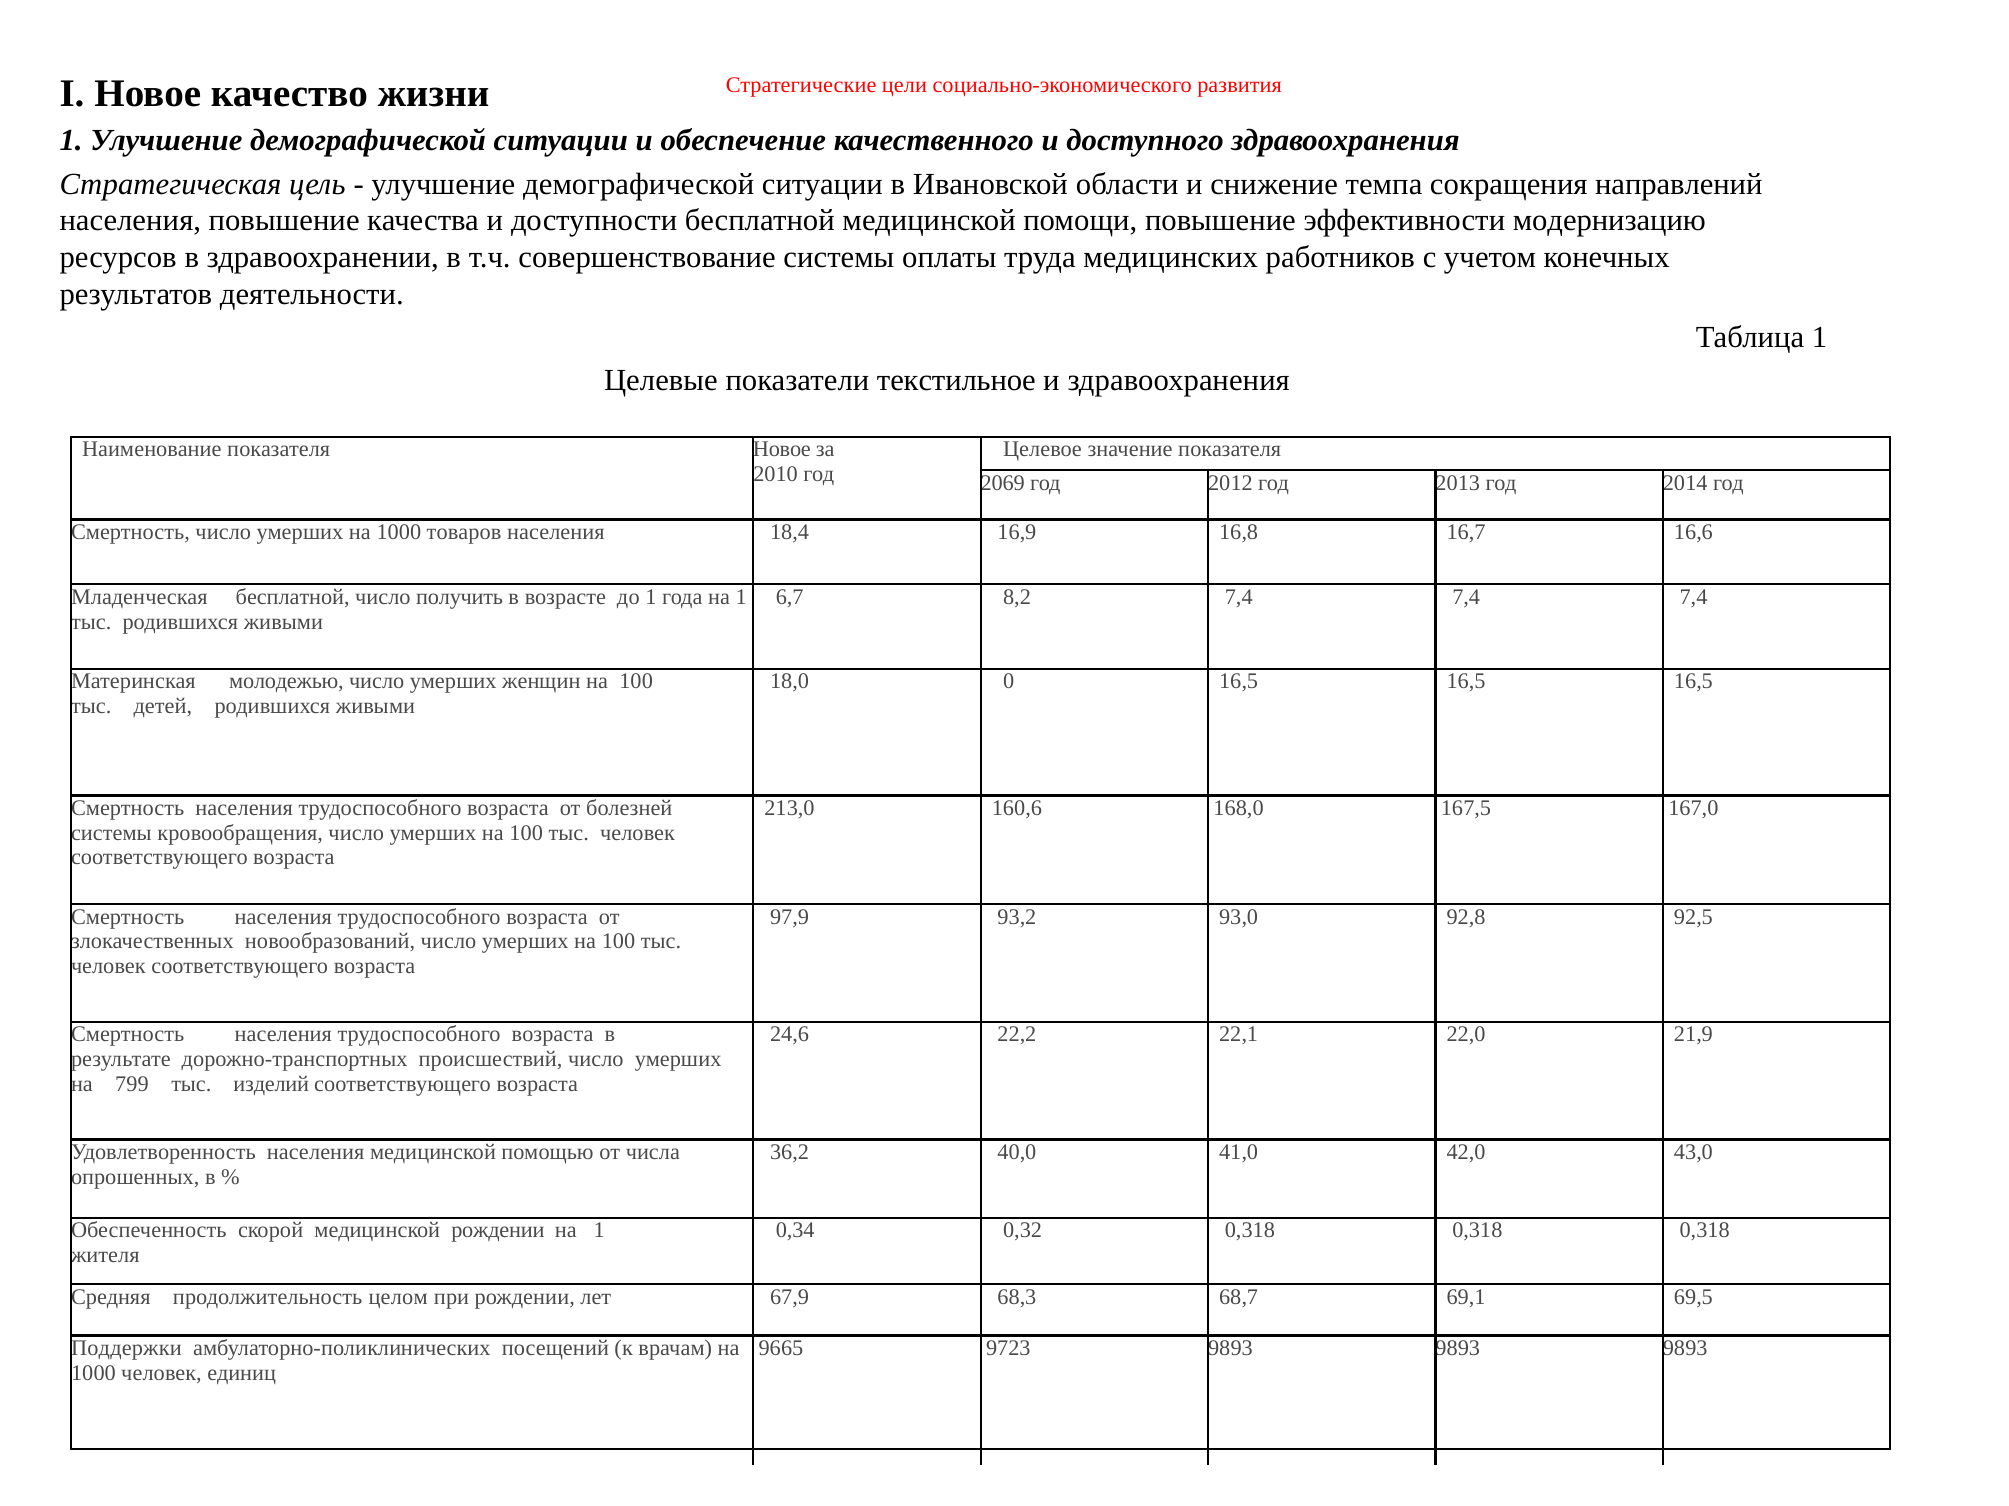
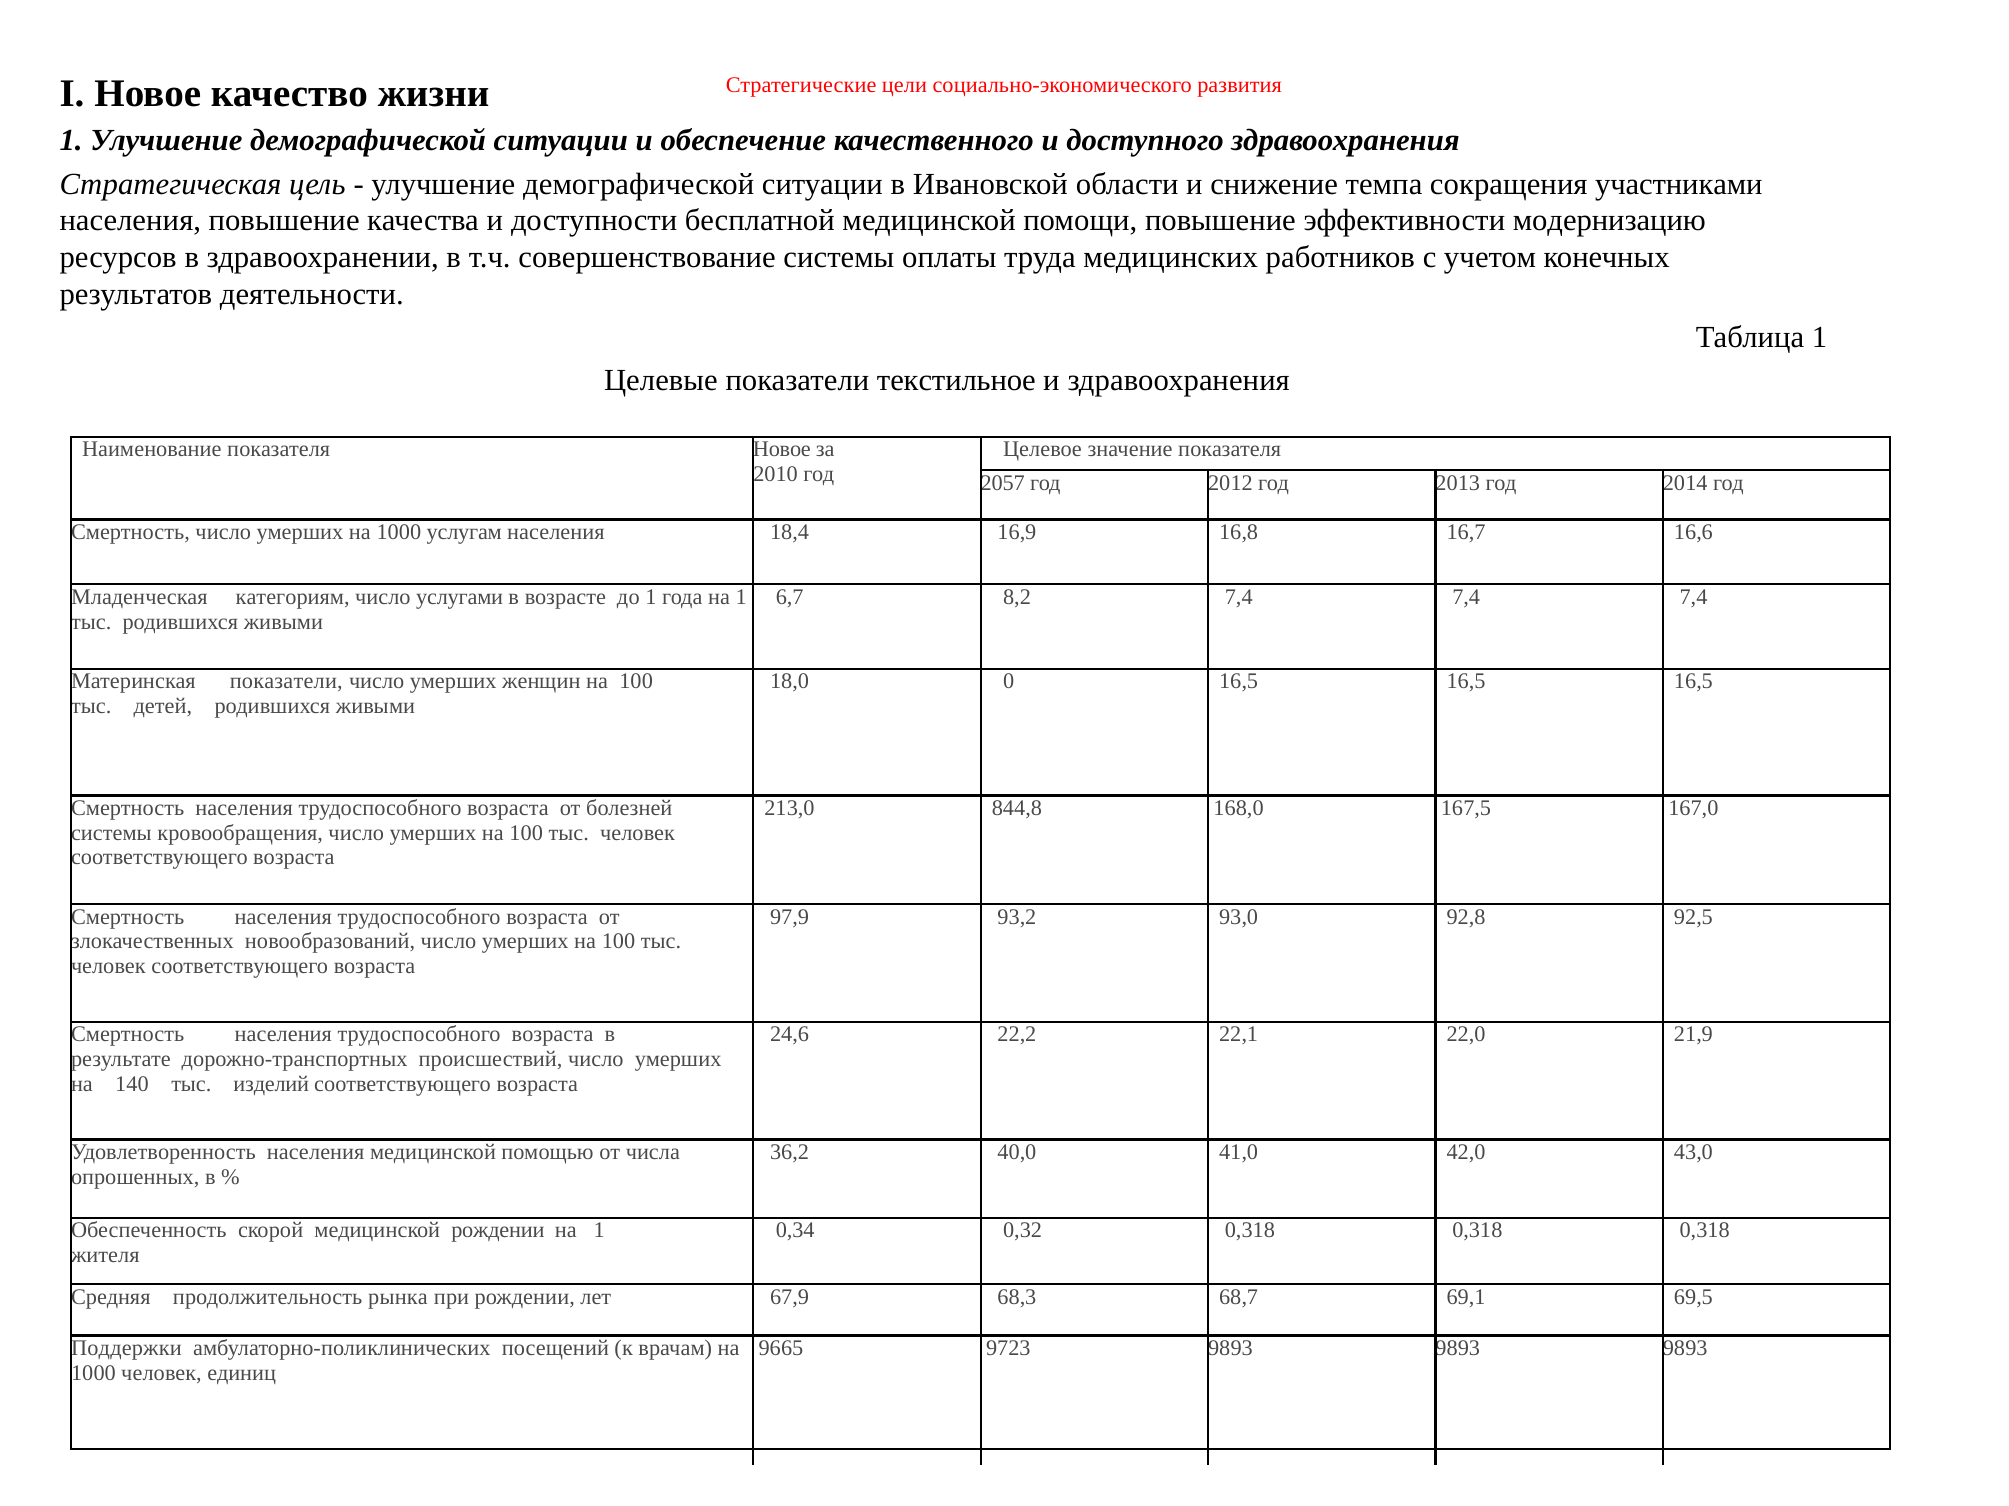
направлений: направлений -> участниками
2069: 2069 -> 2057
товаров: товаров -> услугам
Младенческая бесплатной: бесплатной -> категориям
получить: получить -> услугами
Материнская молодежью: молодежью -> показатели
160,6: 160,6 -> 844,8
799: 799 -> 140
целом: целом -> рынка
